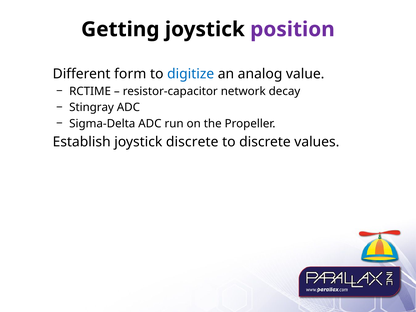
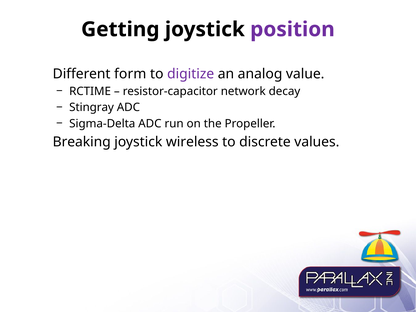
digitize colour: blue -> purple
Establish: Establish -> Breaking
joystick discrete: discrete -> wireless
